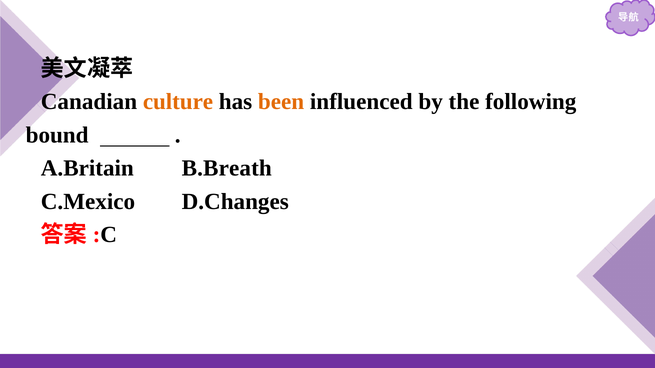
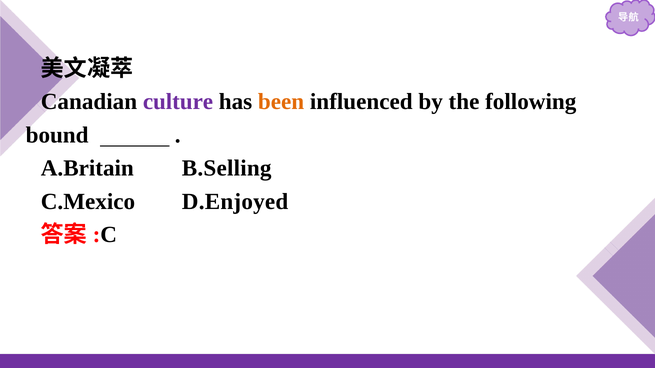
culture colour: orange -> purple
B.Breath: B.Breath -> B.Selling
D.Changes: D.Changes -> D.Enjoyed
